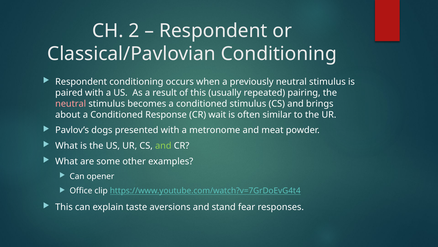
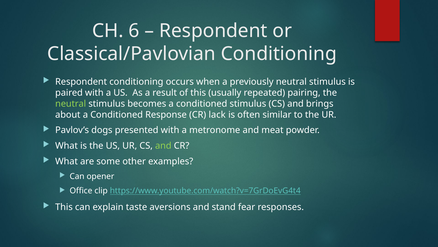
2: 2 -> 6
neutral at (71, 103) colour: pink -> light green
wait: wait -> lack
